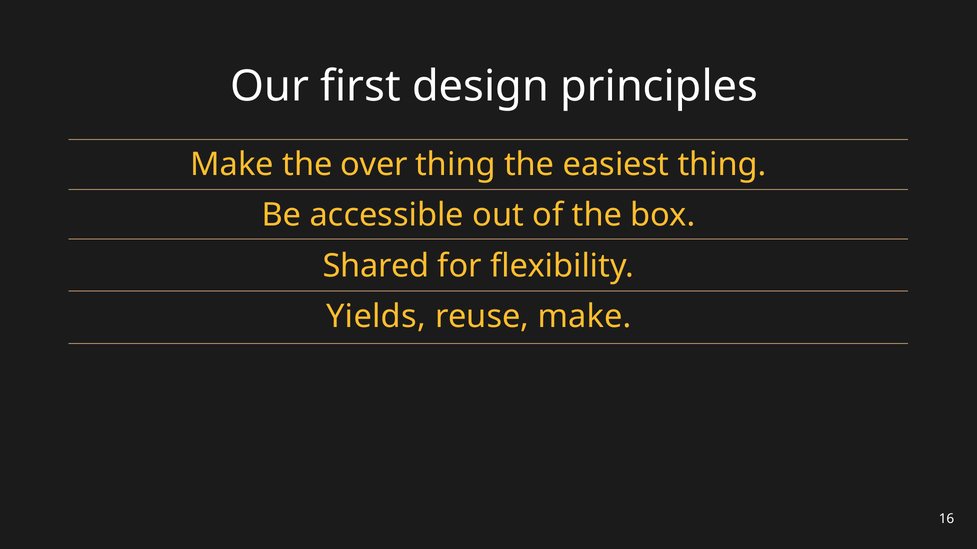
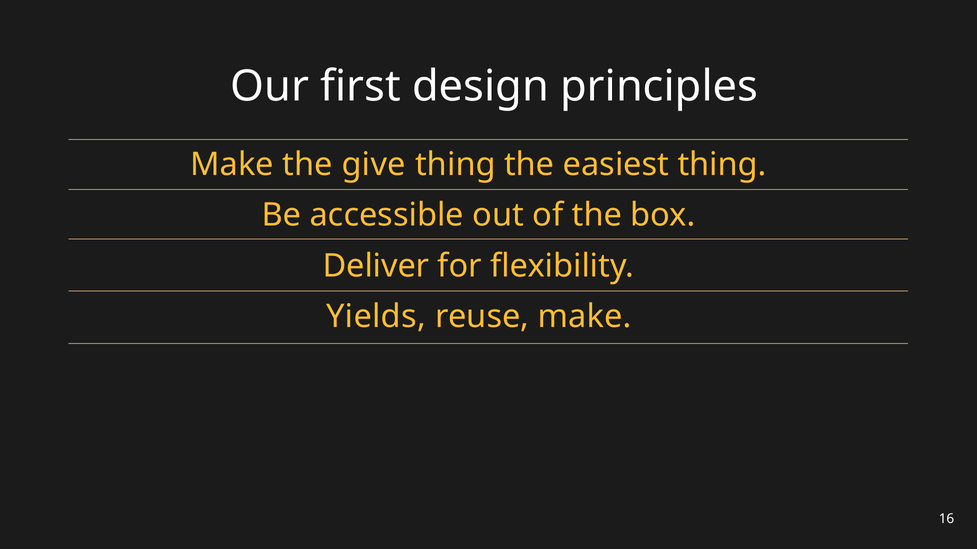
over: over -> give
Shared: Shared -> Deliver
